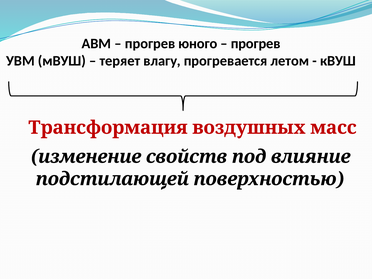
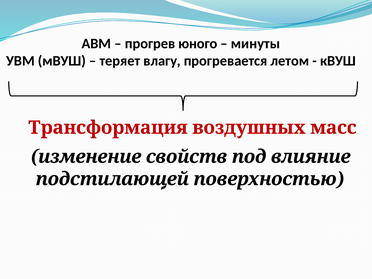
прогрев at (256, 43): прогрев -> минуты
